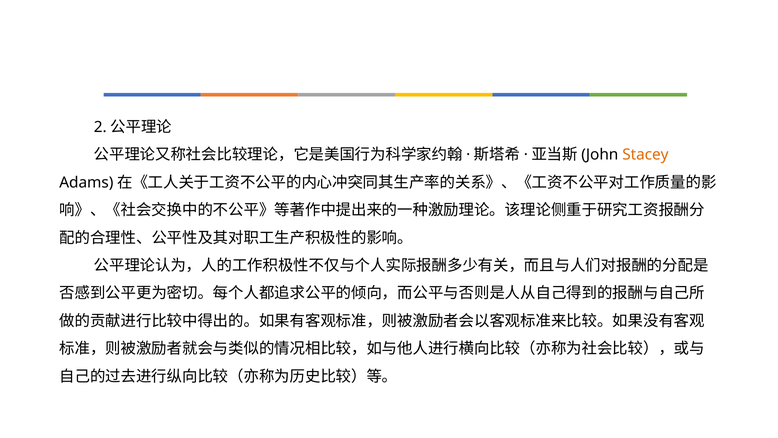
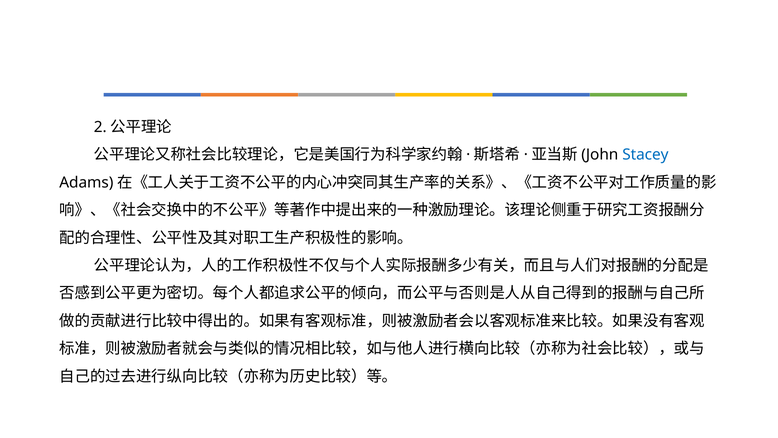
Stacey colour: orange -> blue
